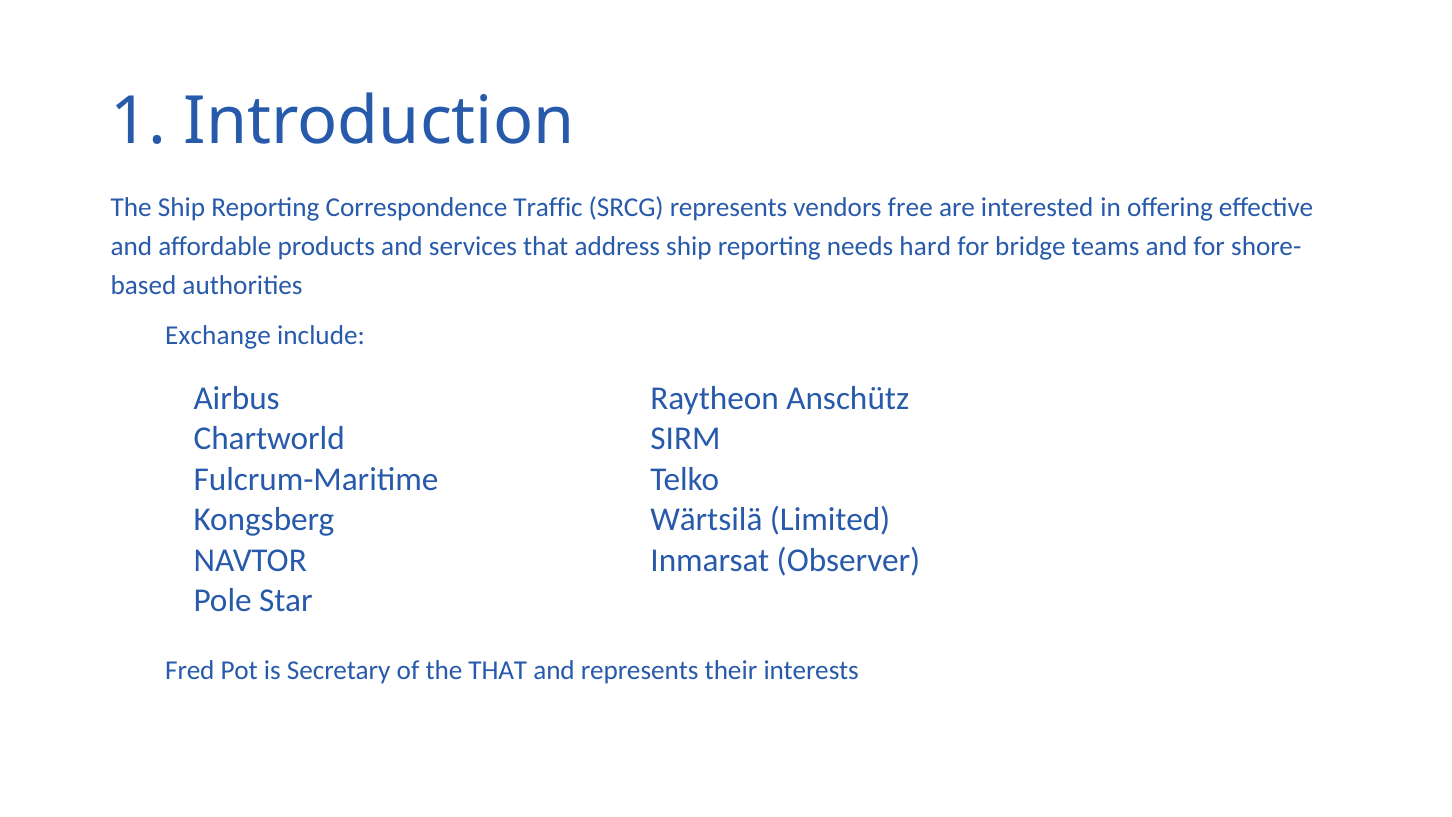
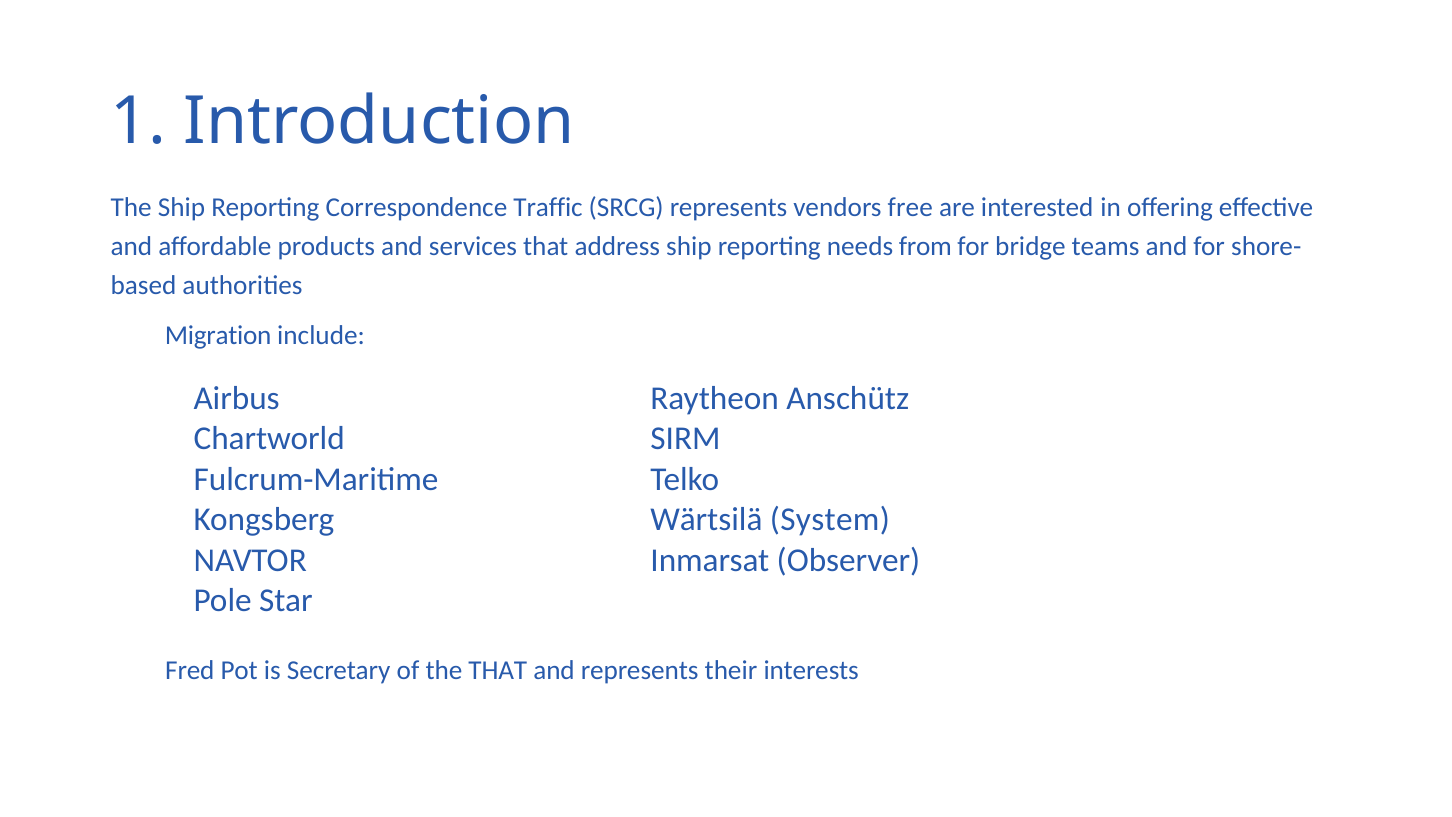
hard: hard -> from
Exchange: Exchange -> Migration
Limited: Limited -> System
